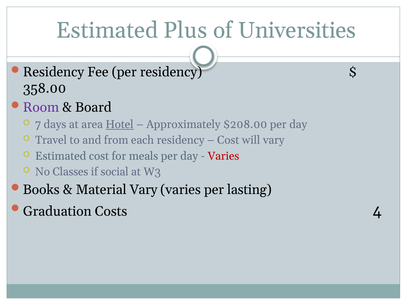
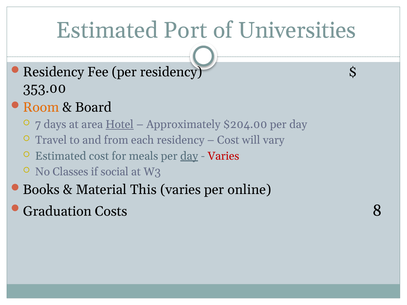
Plus: Plus -> Port
358.00: 358.00 -> 353.00
Room colour: purple -> orange
$208.00: $208.00 -> $204.00
day at (189, 156) underline: none -> present
Material Vary: Vary -> This
lasting: lasting -> online
4: 4 -> 8
